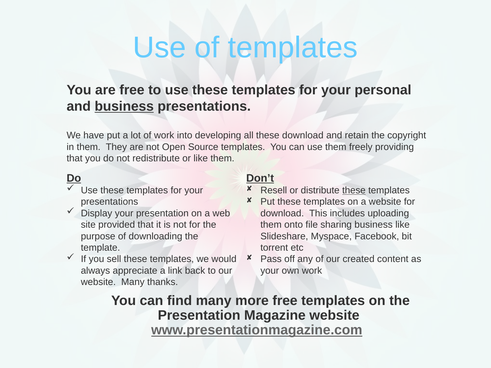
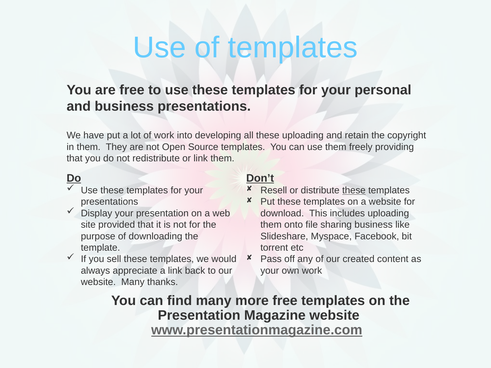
business at (124, 107) underline: present -> none
these download: download -> uploading
or like: like -> link
